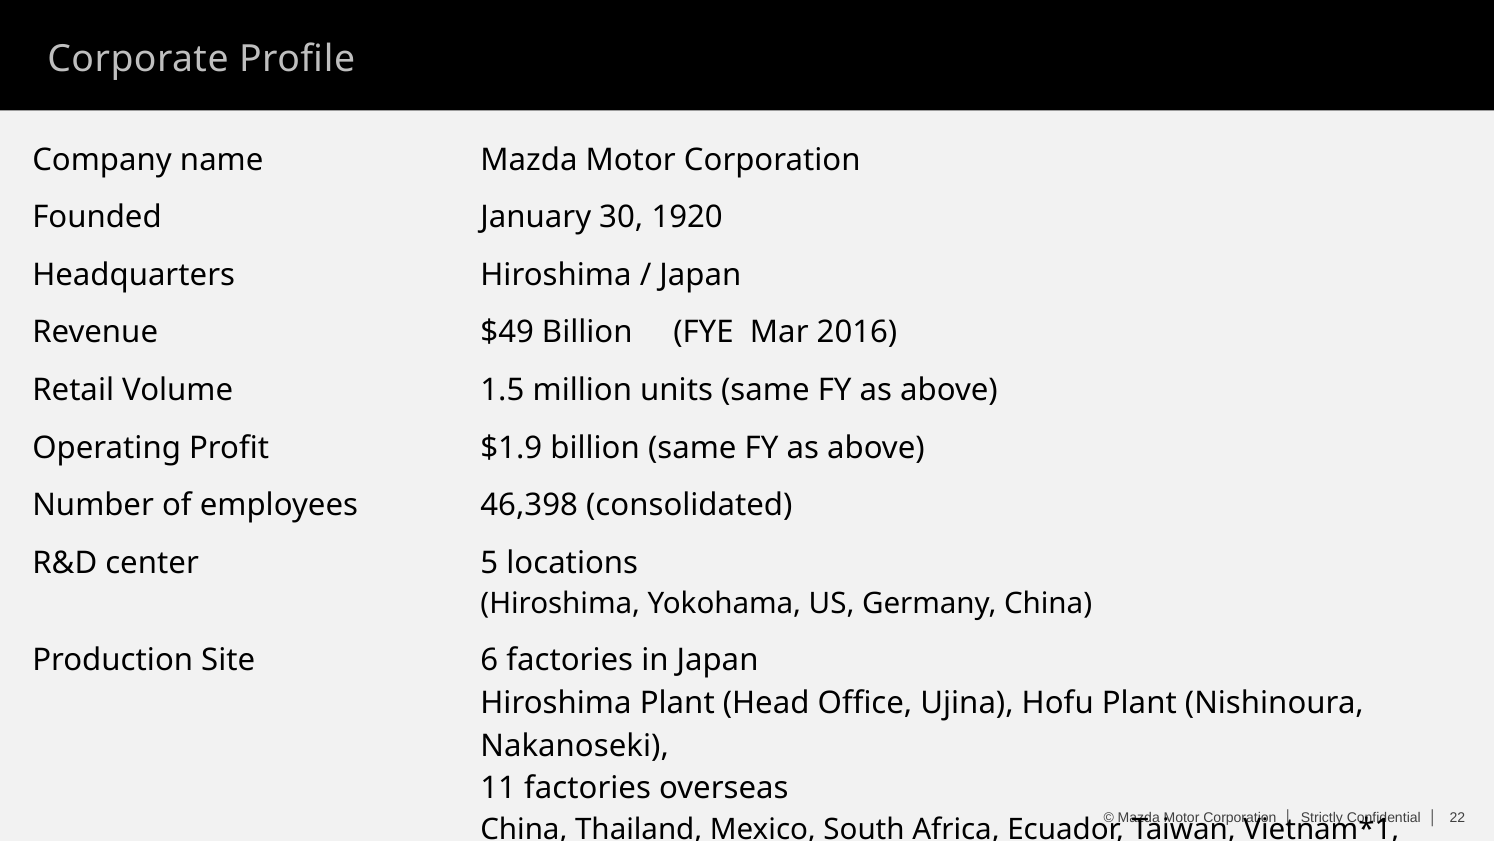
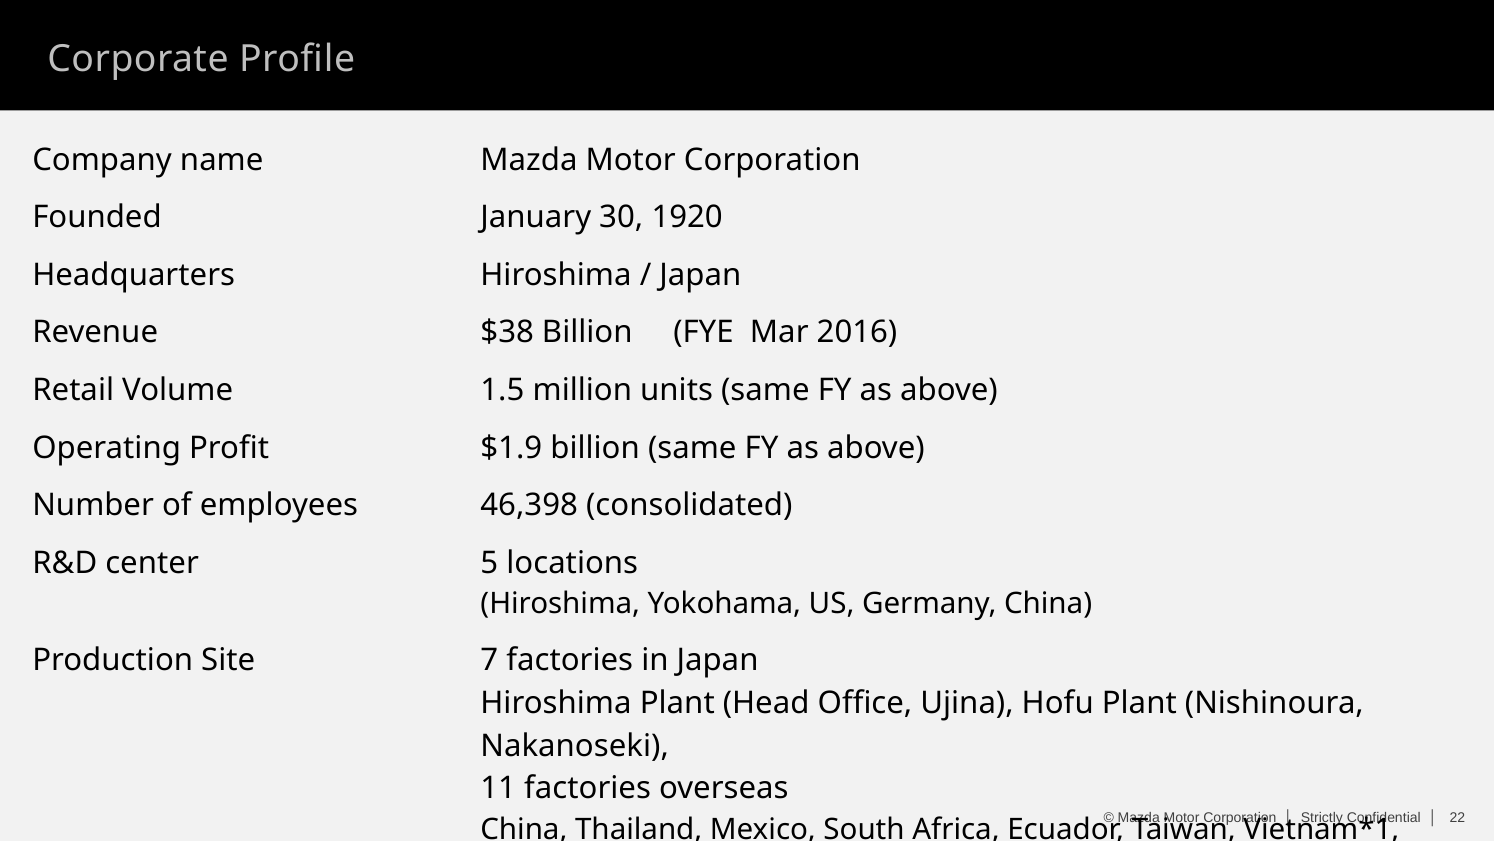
$49: $49 -> $38
6: 6 -> 7
